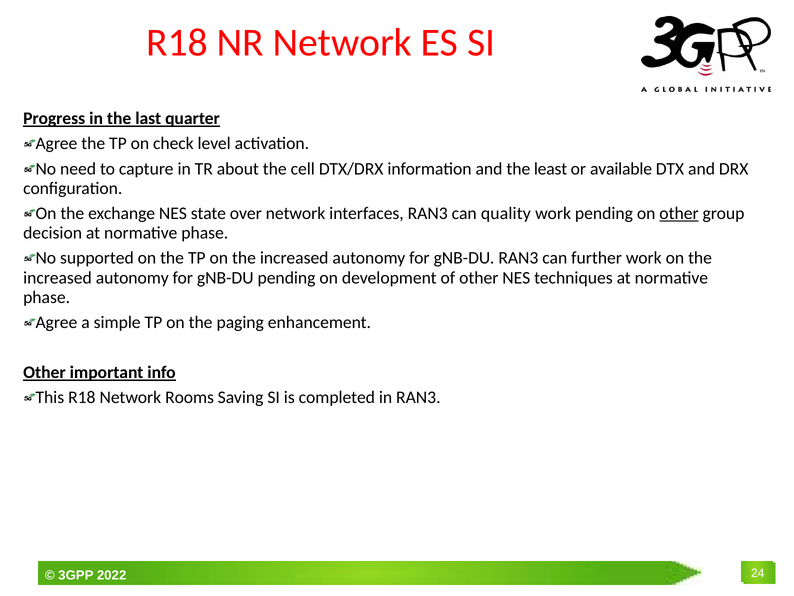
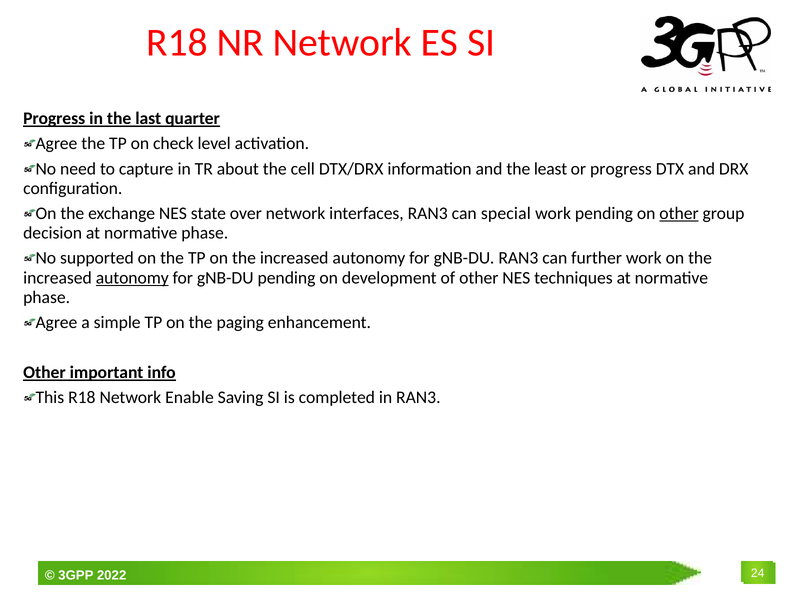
or available: available -> progress
quality: quality -> special
autonomy at (132, 278) underline: none -> present
Rooms: Rooms -> Enable
